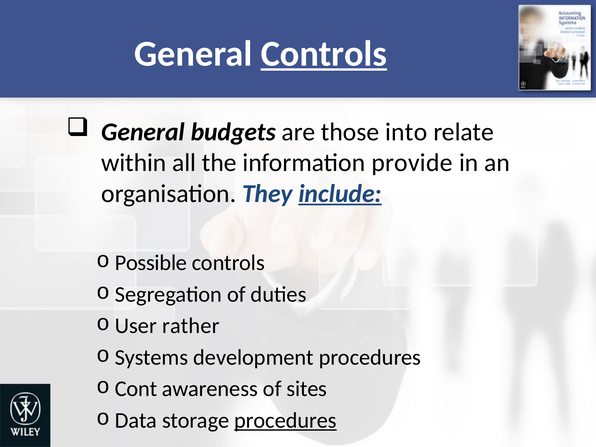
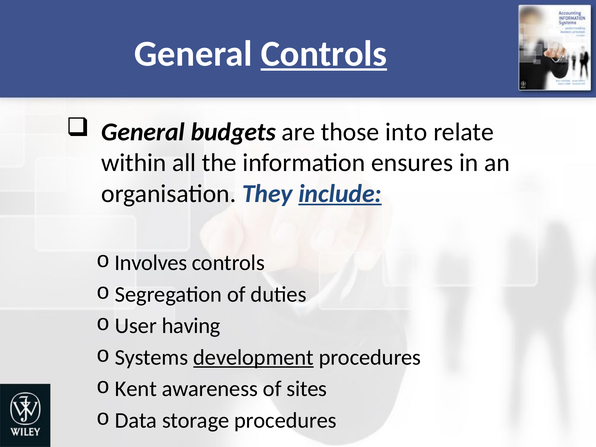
provide: provide -> ensures
Possible: Possible -> Involves
rather: rather -> having
development underline: none -> present
Cont: Cont -> Kent
procedures at (285, 420) underline: present -> none
